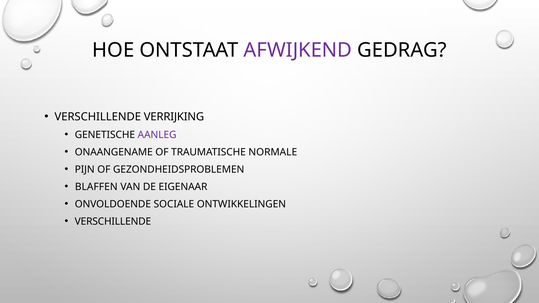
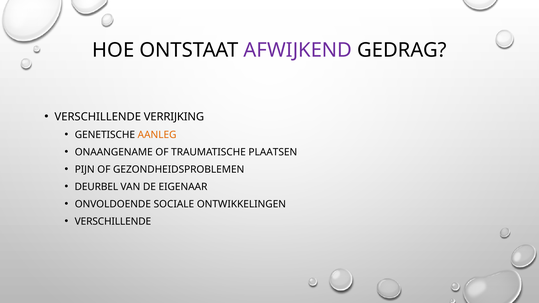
AANLEG colour: purple -> orange
NORMALE: NORMALE -> PLAATSEN
BLAFFEN: BLAFFEN -> DEURBEL
